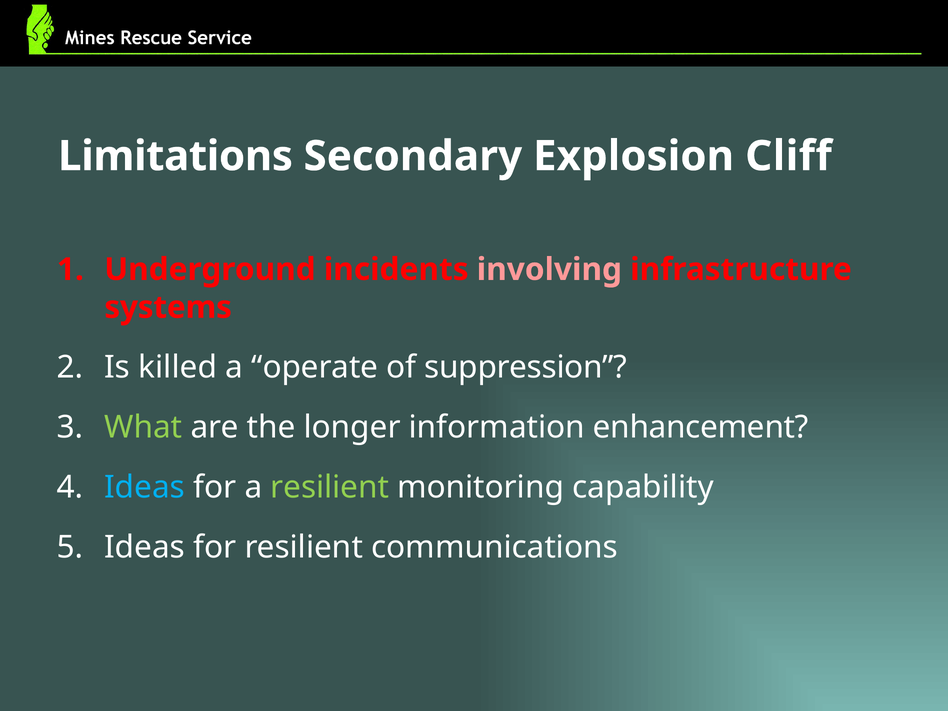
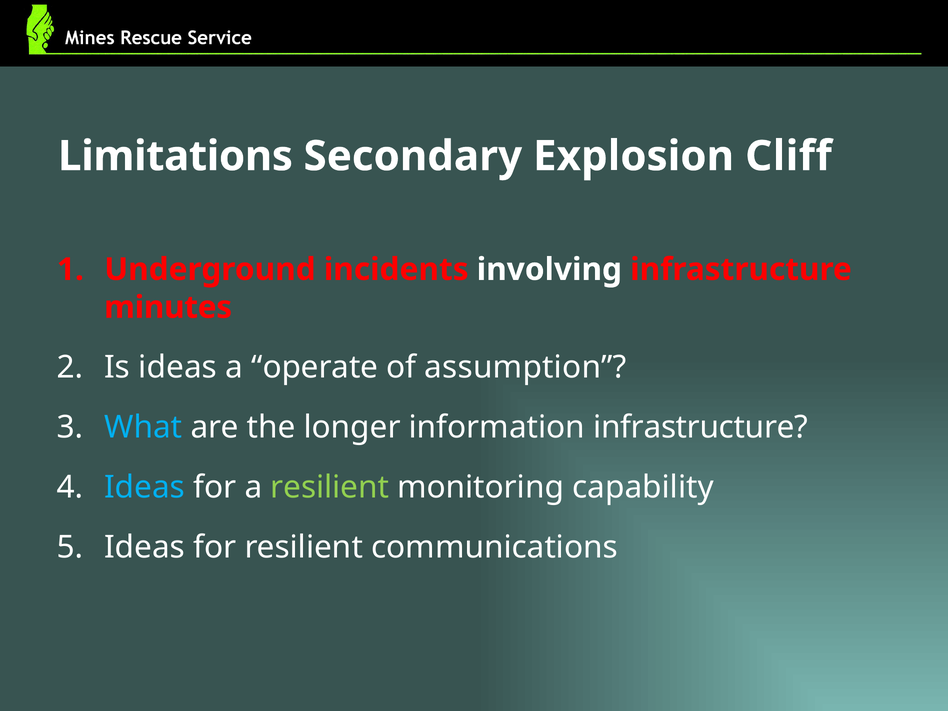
involving colour: pink -> white
systems: systems -> minutes
Is killed: killed -> ideas
suppression: suppression -> assumption
What colour: light green -> light blue
information enhancement: enhancement -> infrastructure
